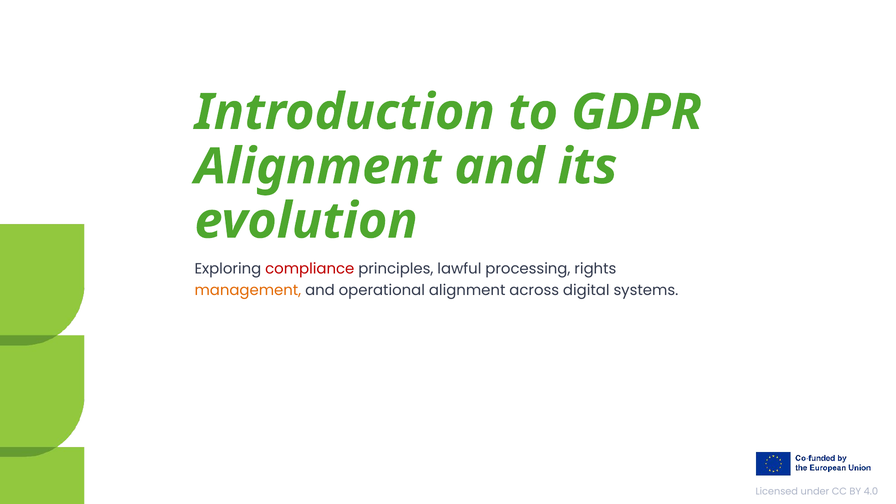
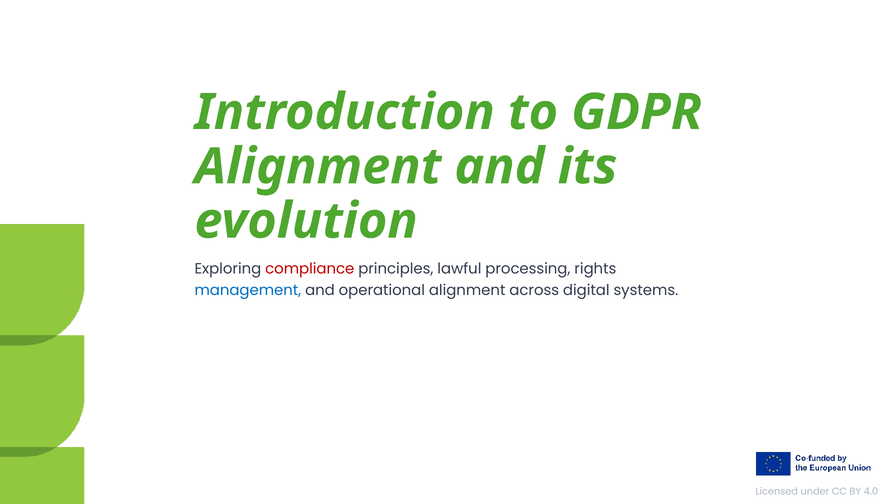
management colour: orange -> blue
